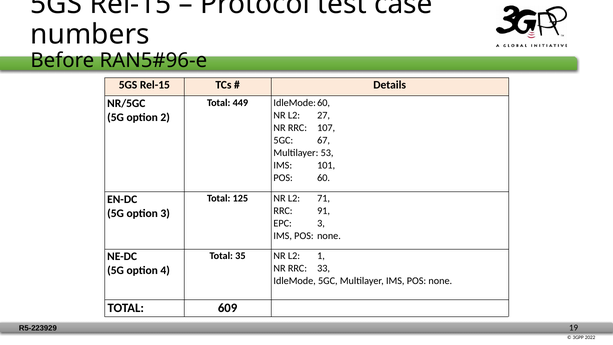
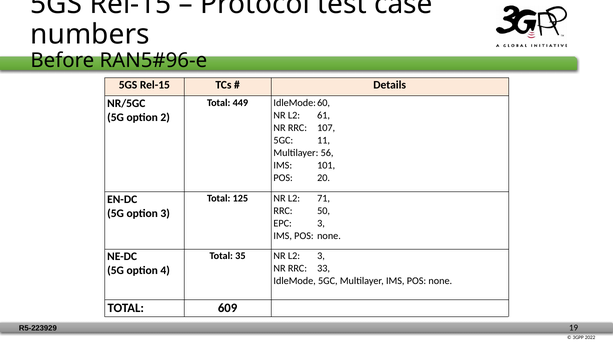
27: 27 -> 61
67: 67 -> 11
53: 53 -> 56
60: 60 -> 20
91: 91 -> 50
L2 1: 1 -> 3
